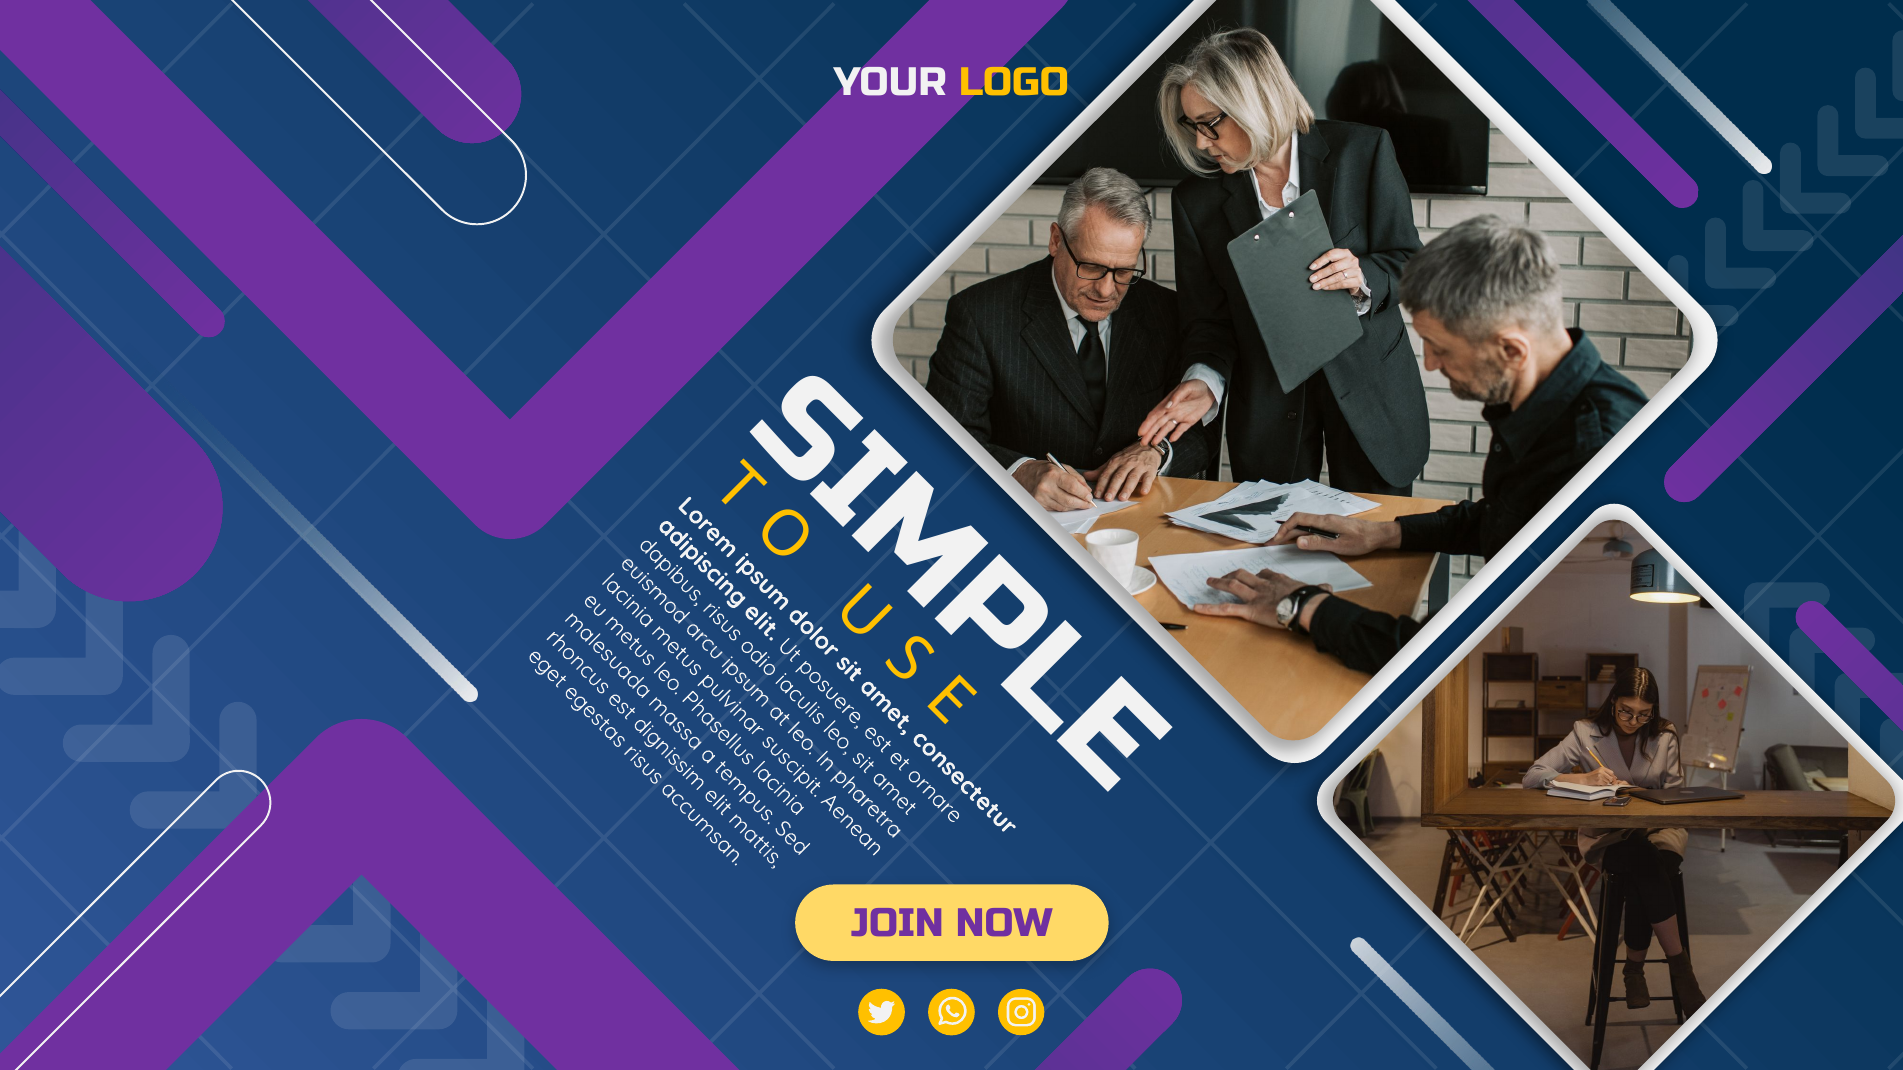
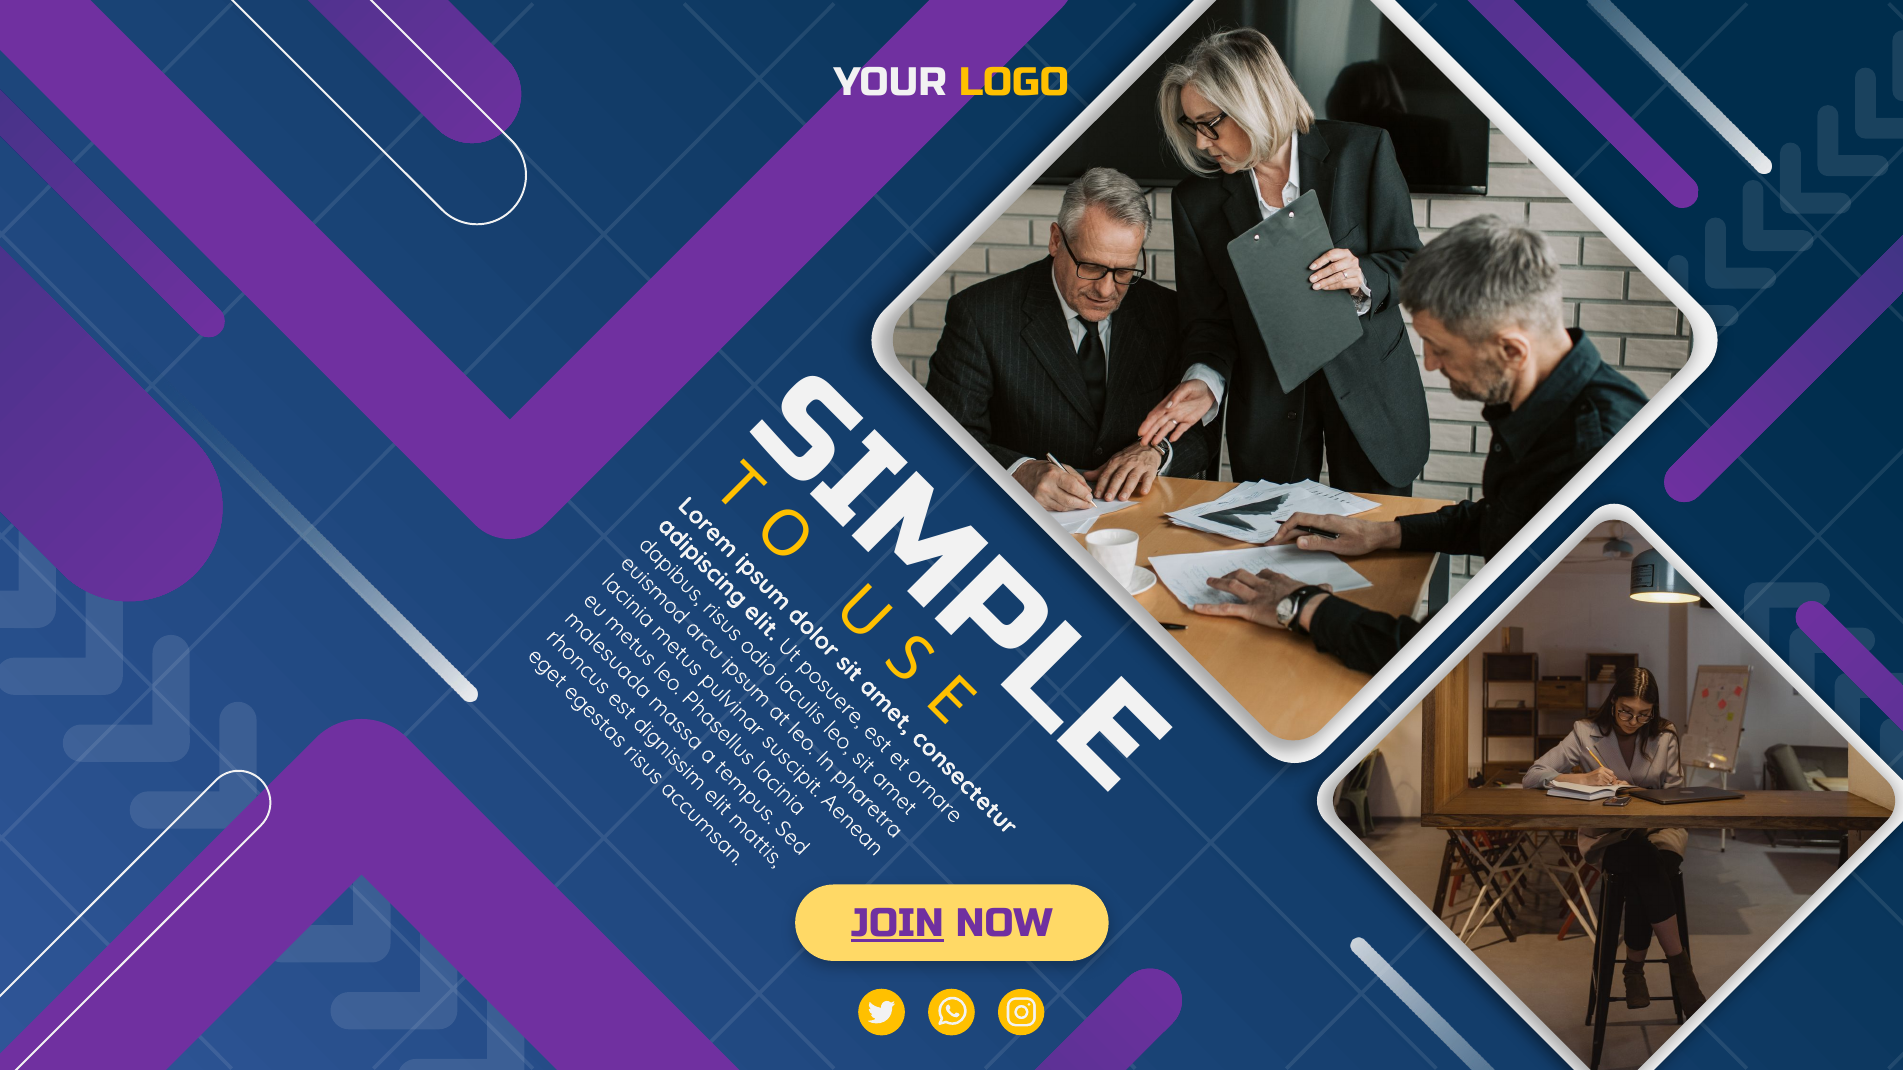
JOIN underline: none -> present
